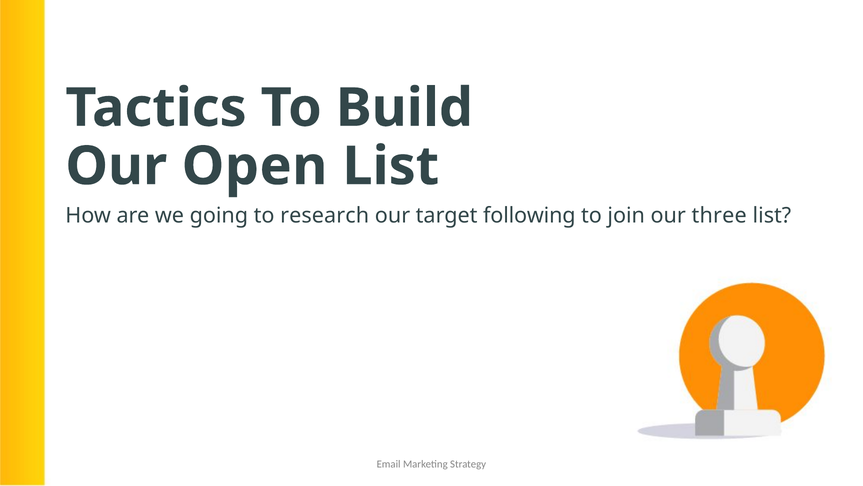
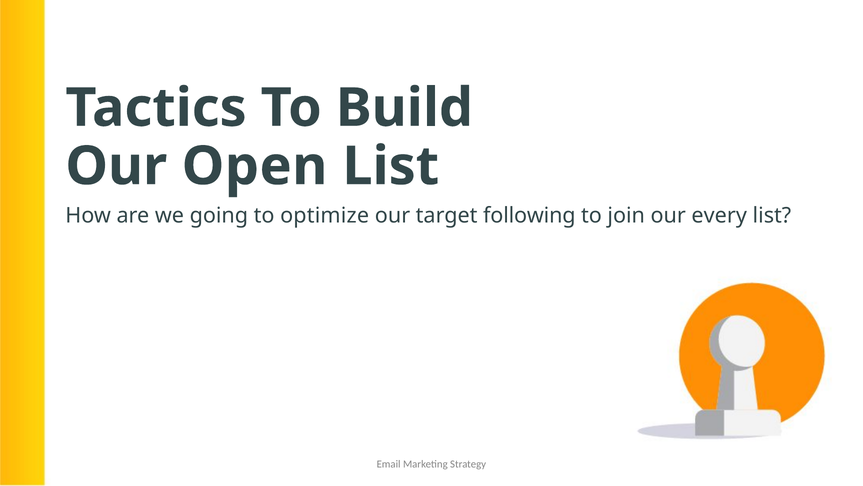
research: research -> optimize
three: three -> every
